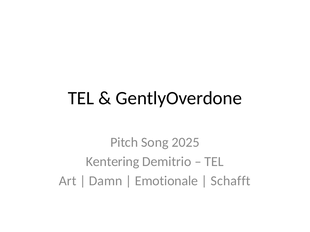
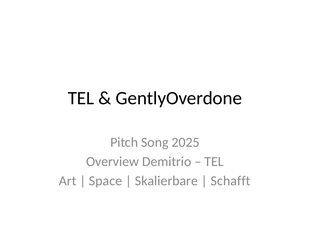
Kentering: Kentering -> Overview
Damn: Damn -> Space
Emotionale: Emotionale -> Skalierbare
